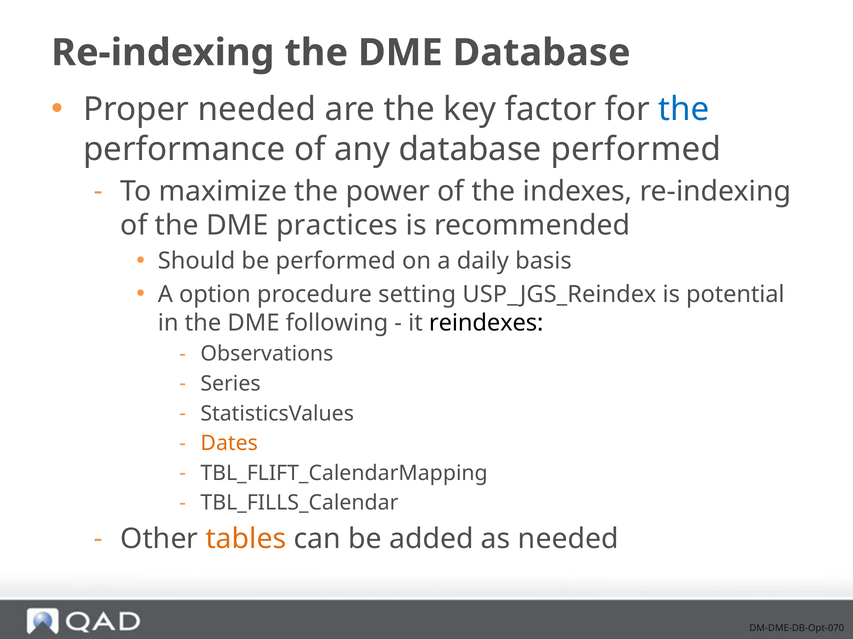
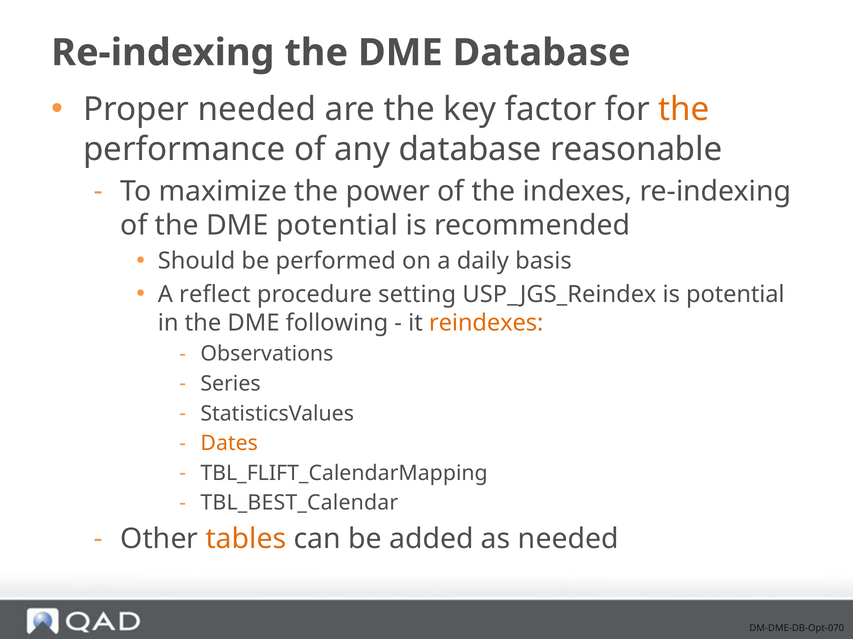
the at (684, 110) colour: blue -> orange
database performed: performed -> reasonable
DME practices: practices -> potential
option: option -> reflect
reindexes colour: black -> orange
TBL_FILLS_Calendar: TBL_FILLS_Calendar -> TBL_BEST_Calendar
